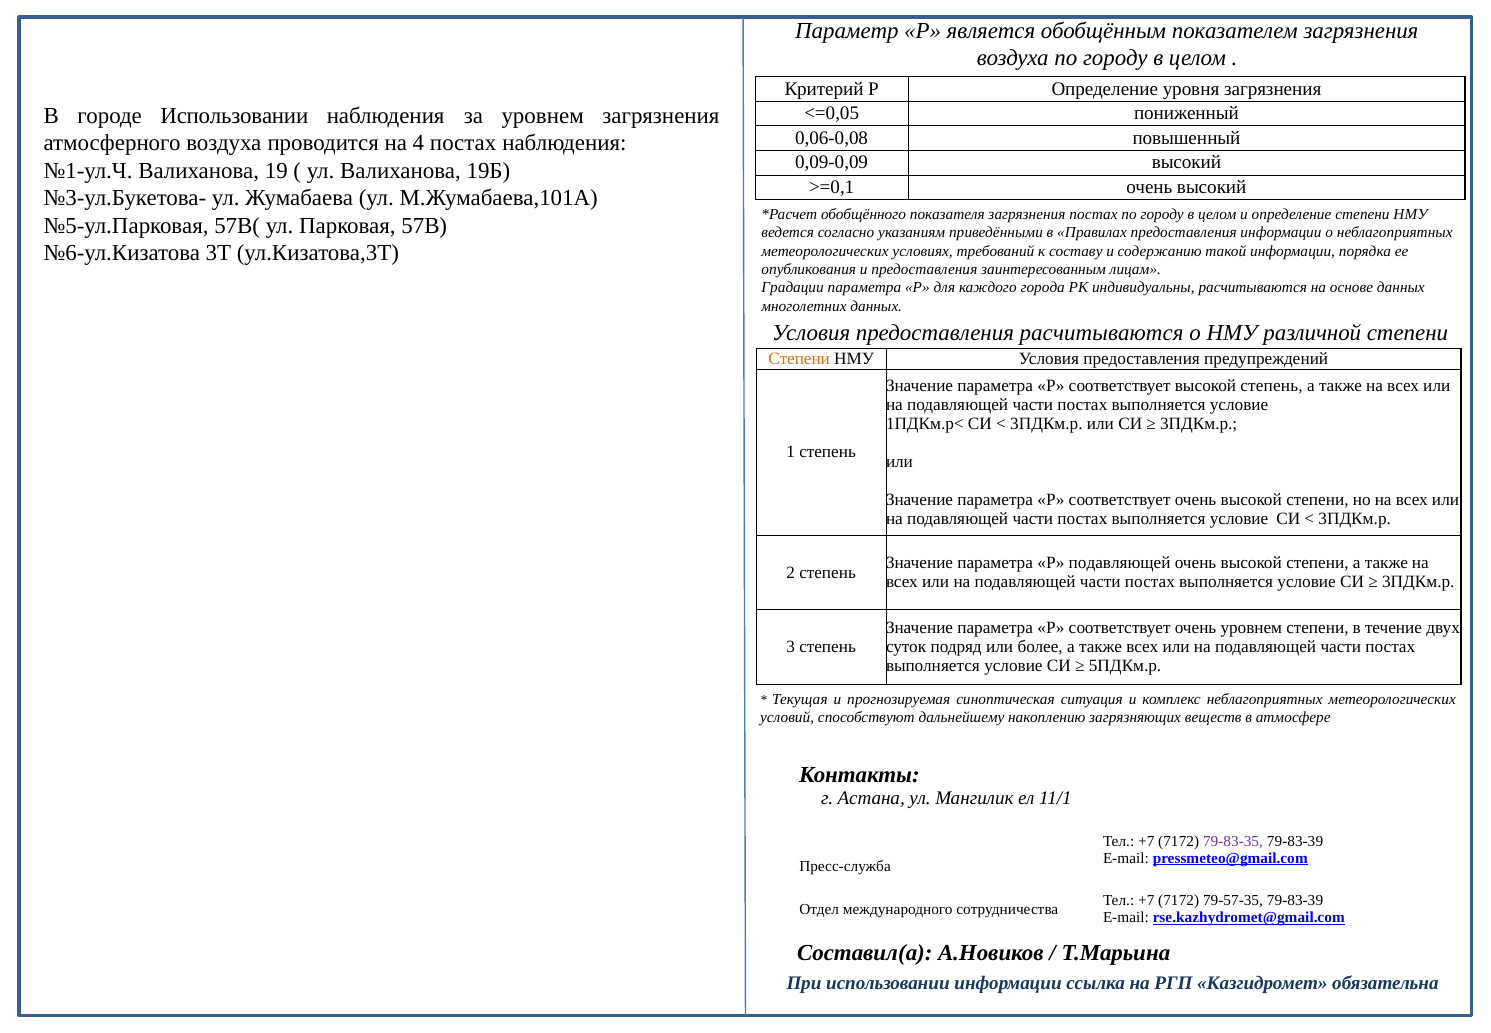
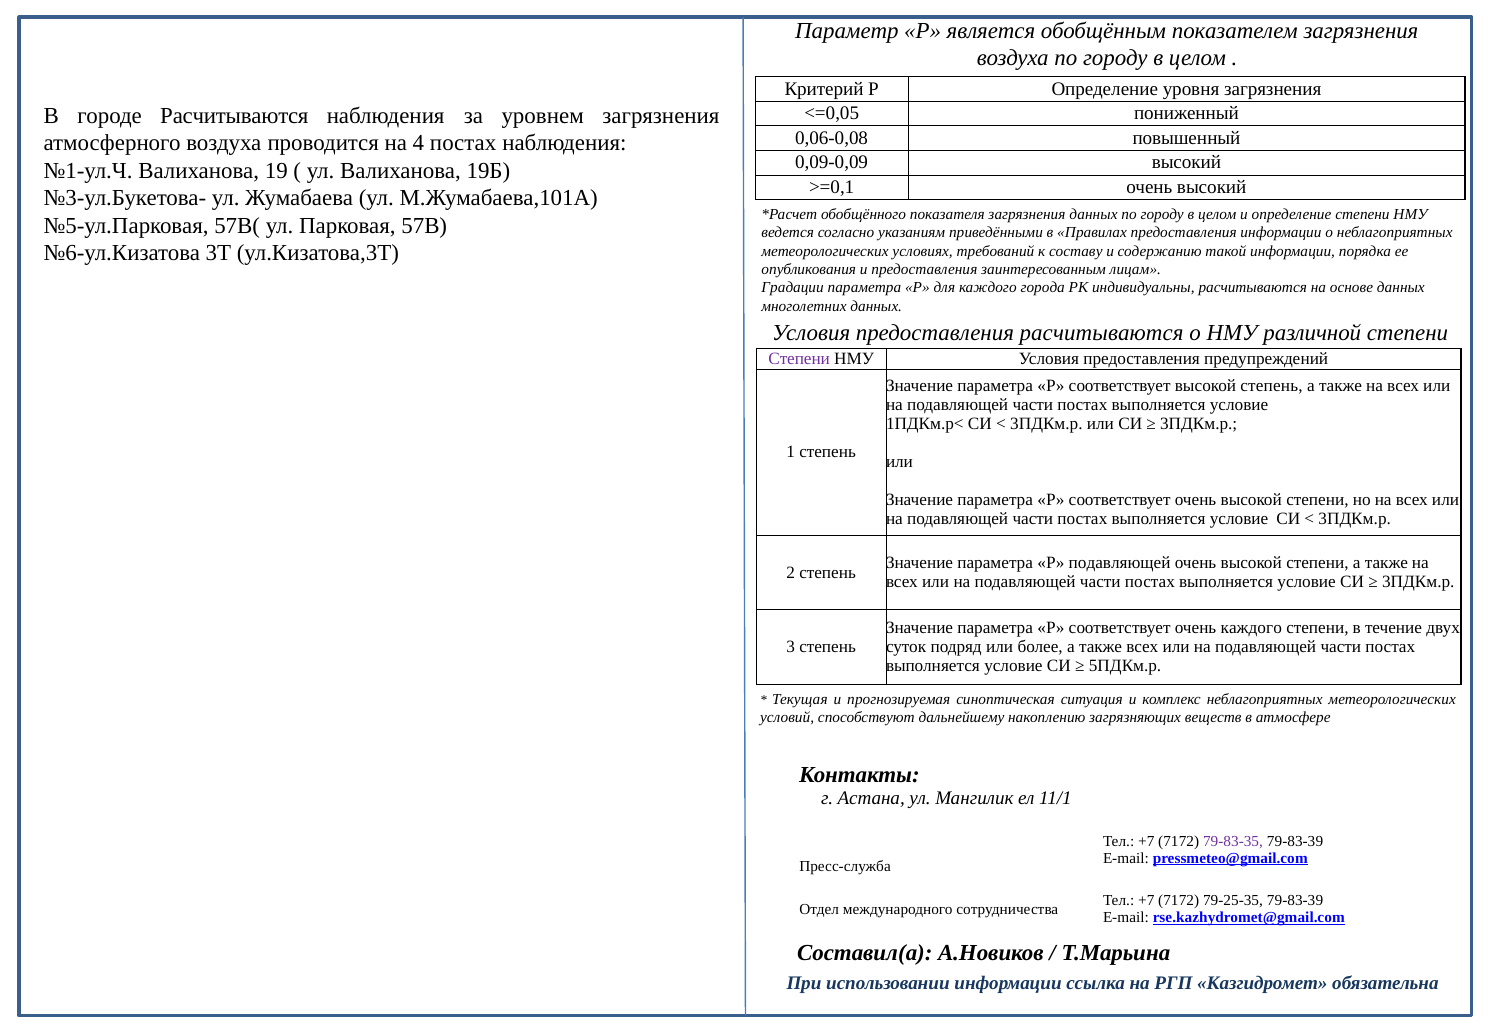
городе Использовании: Использовании -> Расчитываются
загрязнения постах: постах -> данных
Степени at (799, 359) colour: orange -> purple
очень уровнем: уровнем -> каждого
79-57-35: 79-57-35 -> 79-25-35
